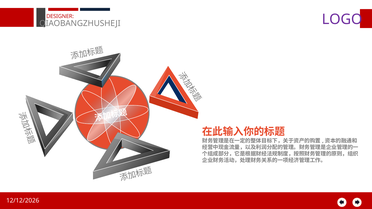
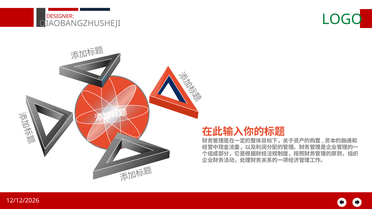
LOGO colour: purple -> green
